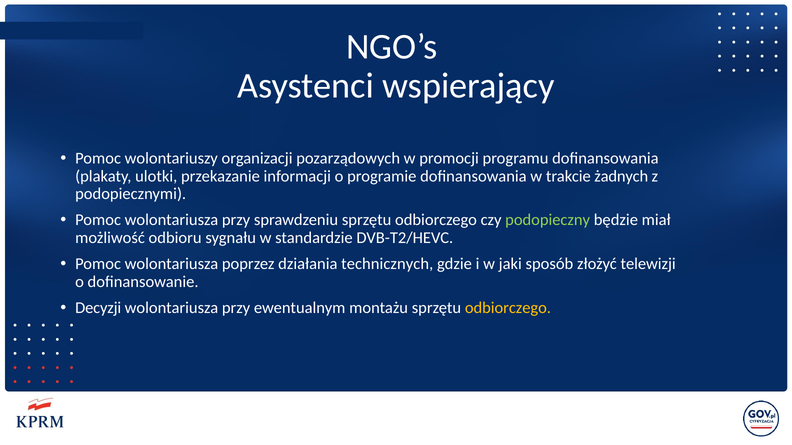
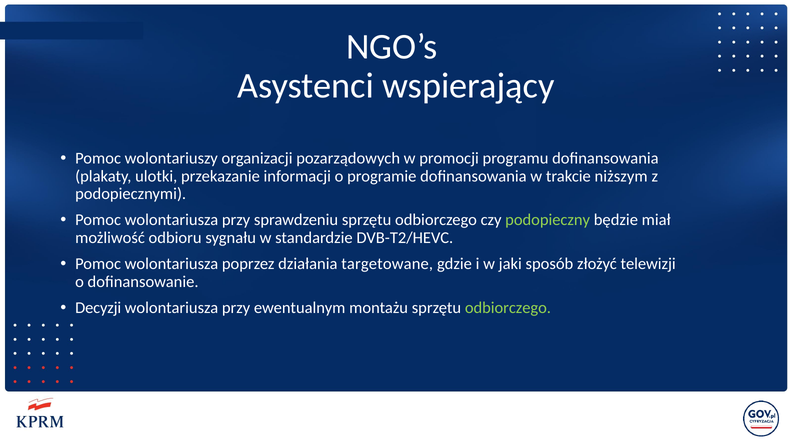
żadnych: żadnych -> niższym
technicznych: technicznych -> targetowane
odbiorczego at (508, 308) colour: yellow -> light green
